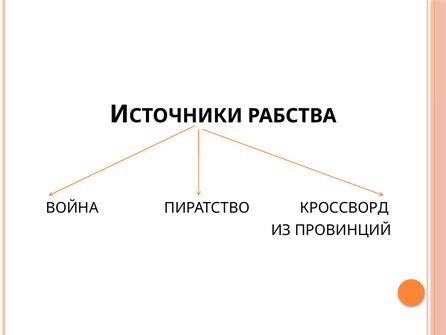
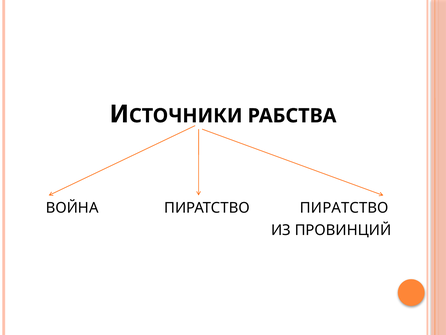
ПИРАТСТВО КРОССВОРД: КРОССВОРД -> ПИРАТСТВО
